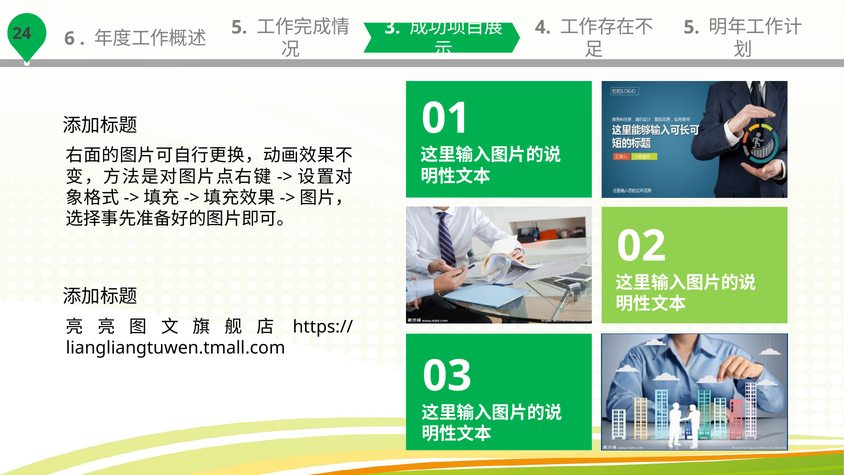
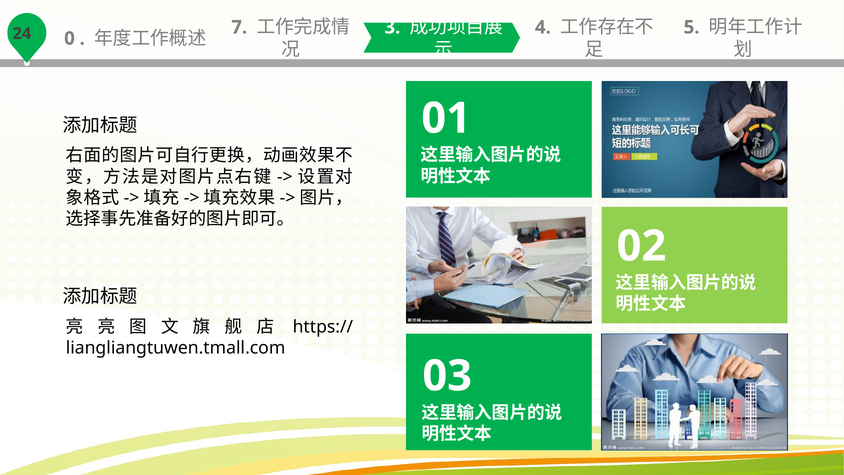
6: 6 -> 0
5 at (239, 27): 5 -> 7
